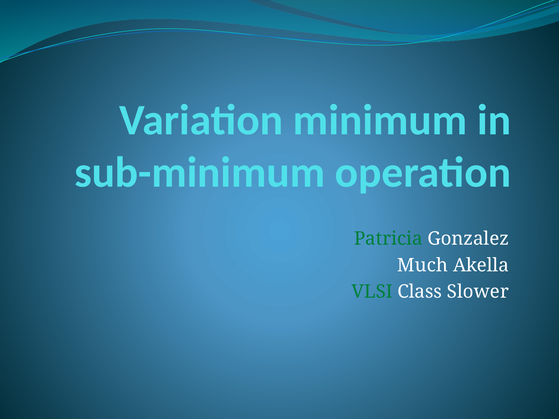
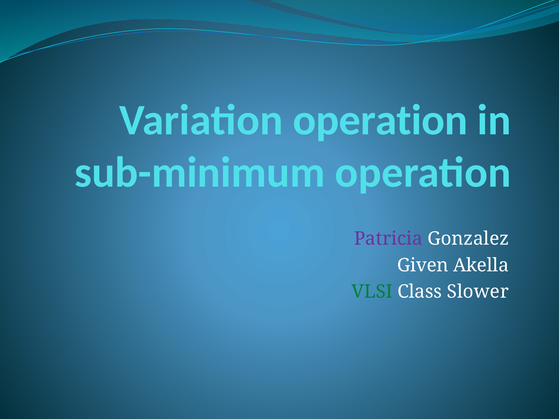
Variation minimum: minimum -> operation
Patricia colour: green -> purple
Much: Much -> Given
